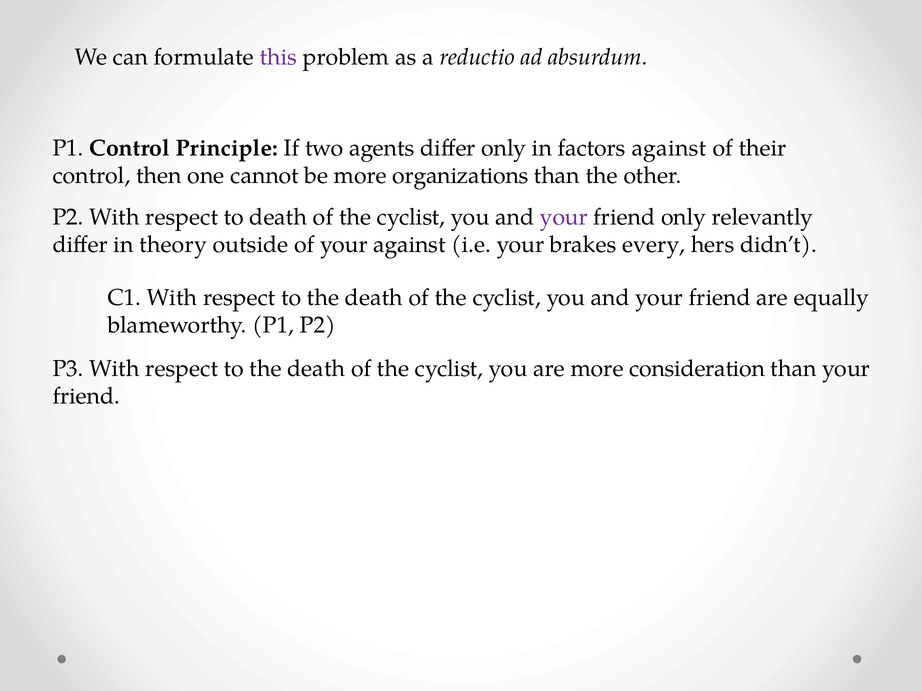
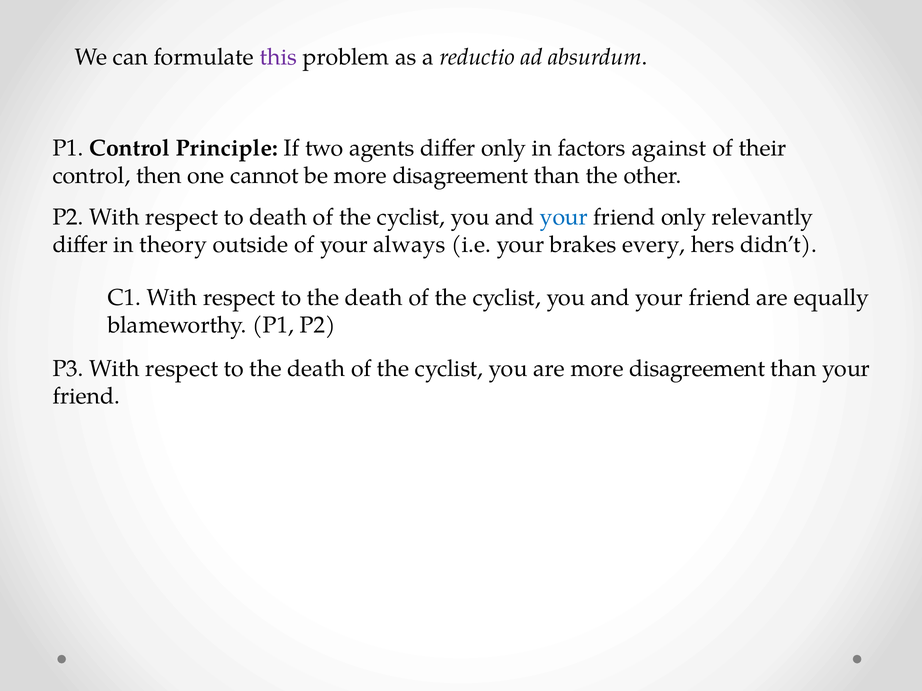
be more organizations: organizations -> disagreement
your at (564, 217) colour: purple -> blue
your against: against -> always
are more consideration: consideration -> disagreement
